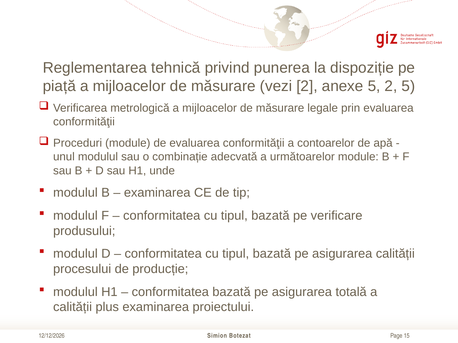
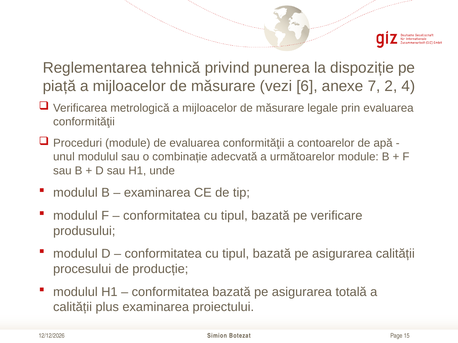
vezi 2: 2 -> 6
anexe 5: 5 -> 7
2 5: 5 -> 4
